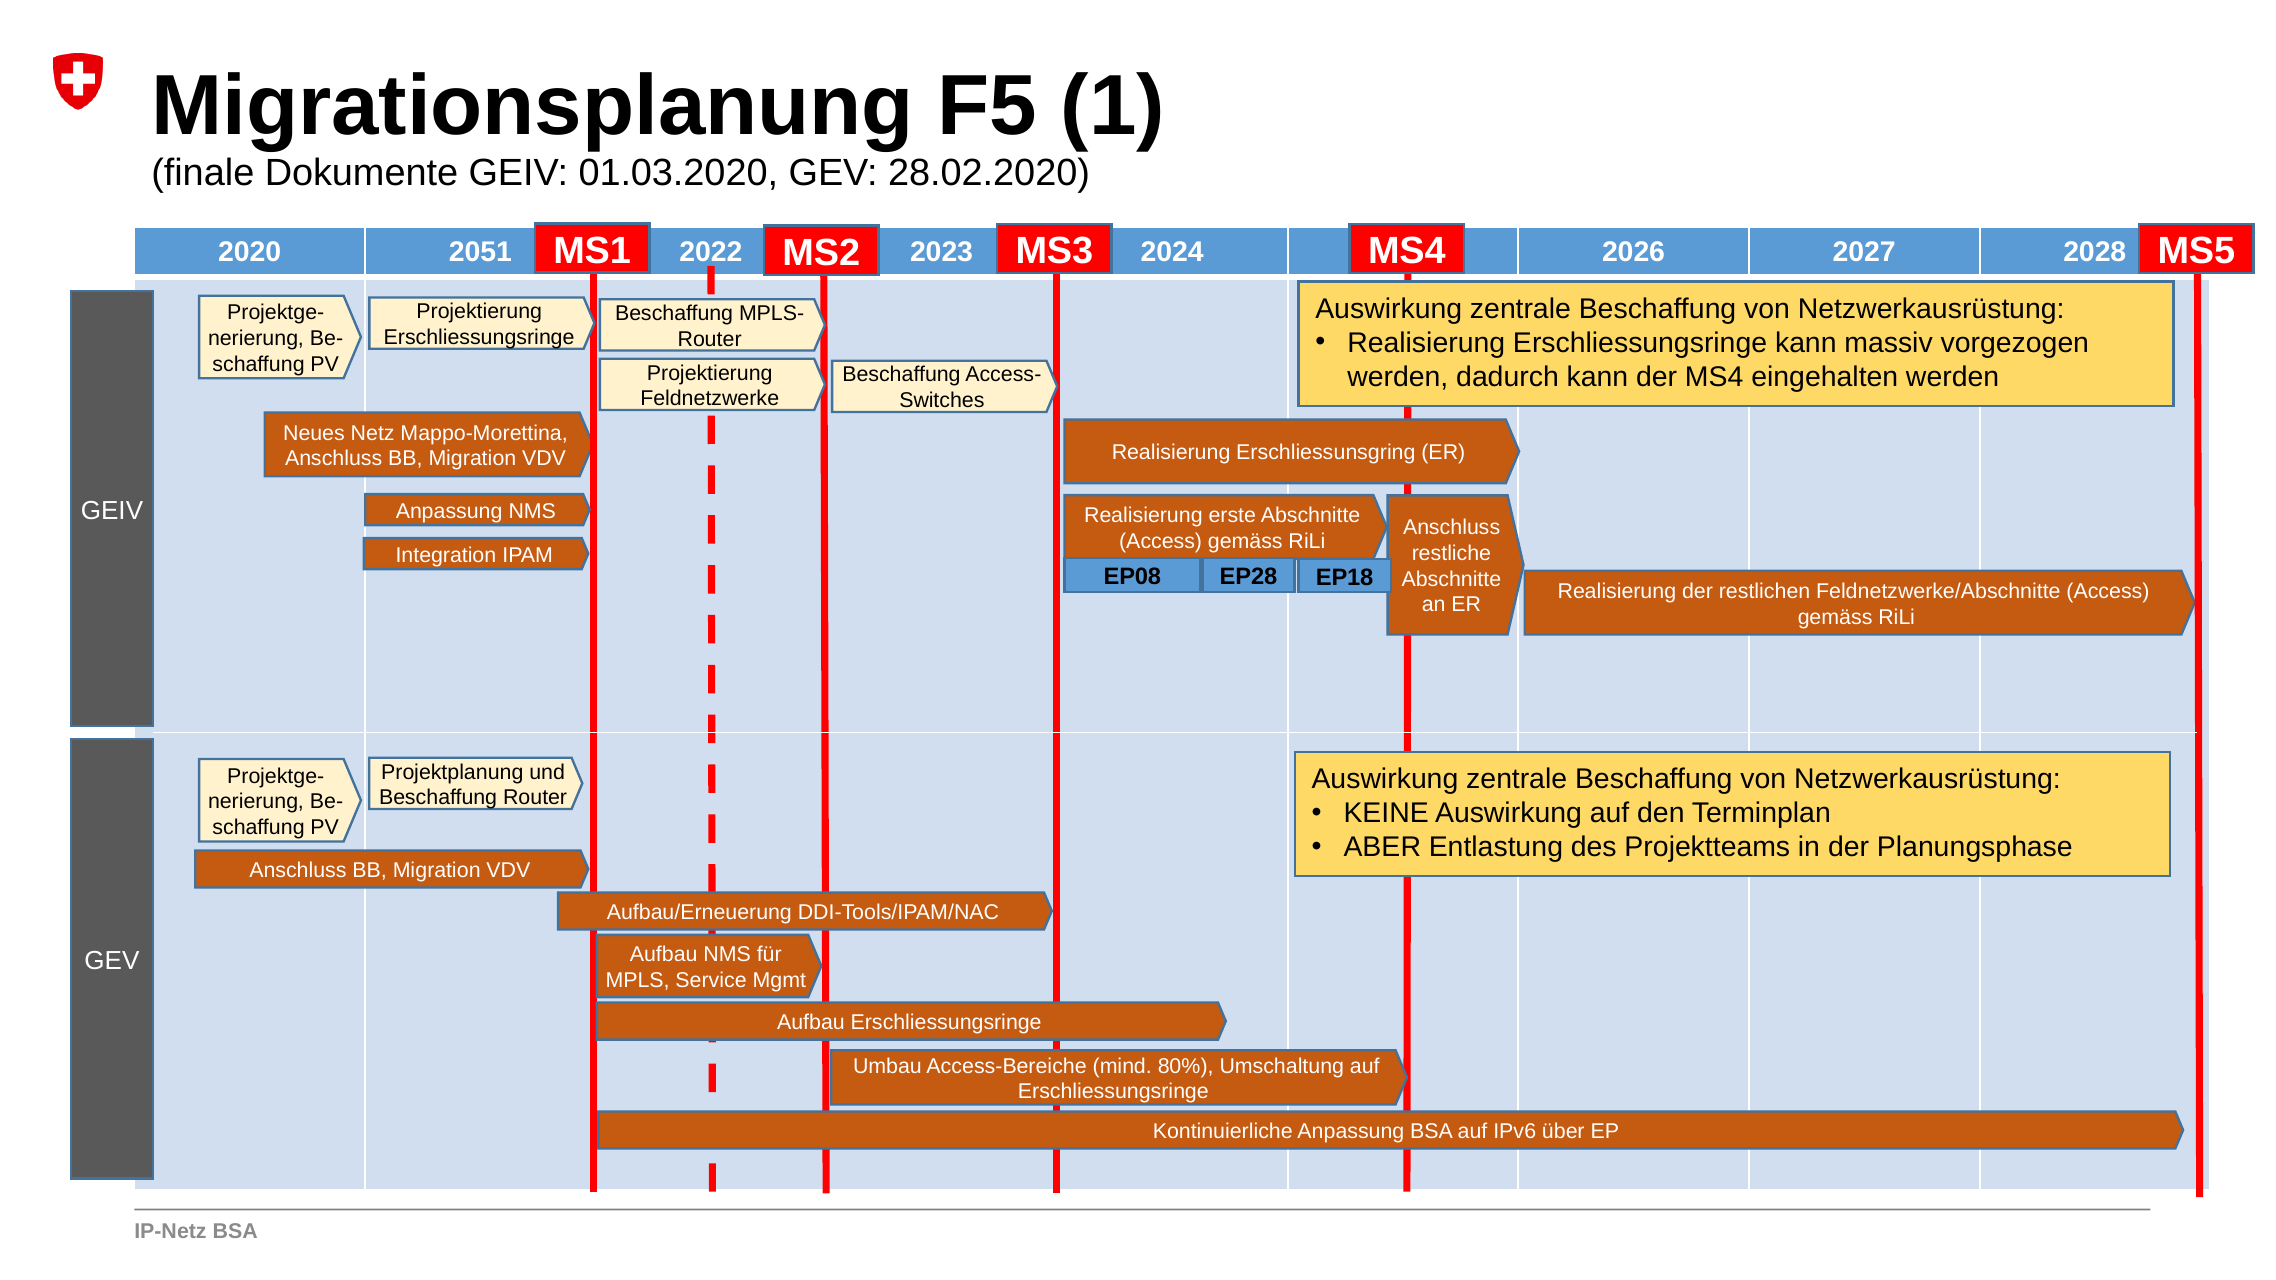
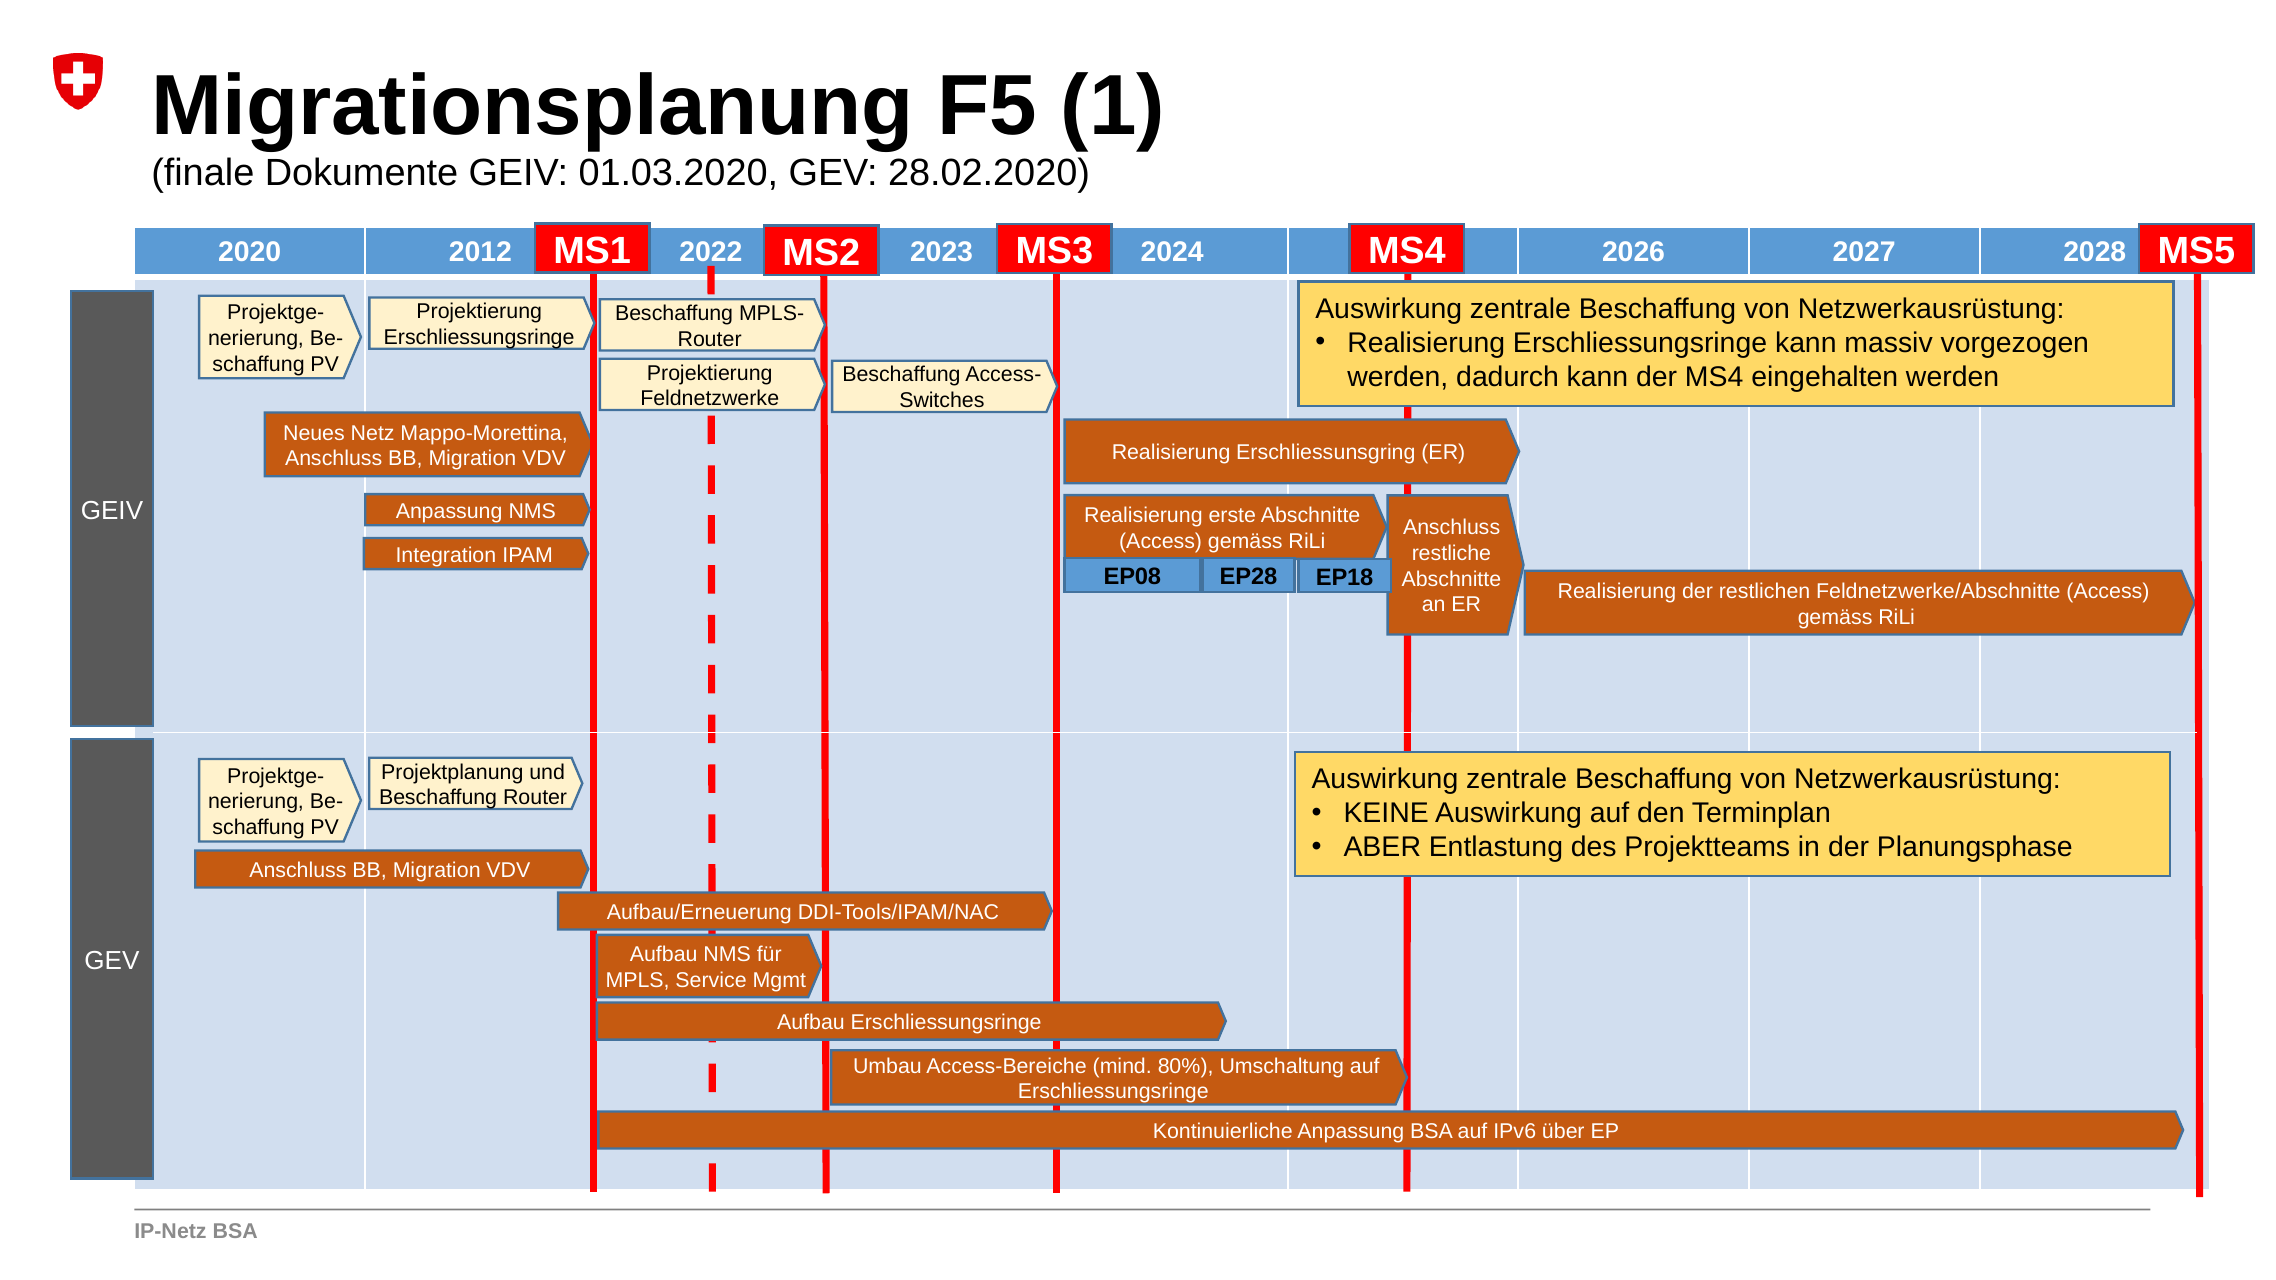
2051: 2051 -> 2012
